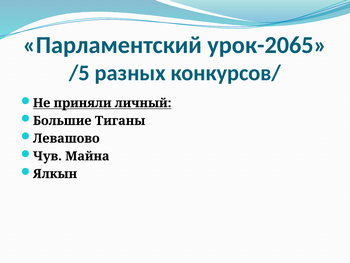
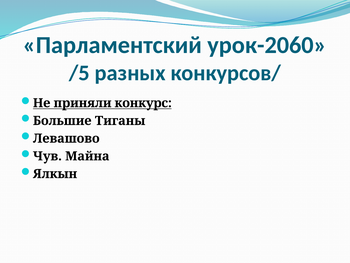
урок-2065: урок-2065 -> урок-2060
личный: личный -> конкурс
